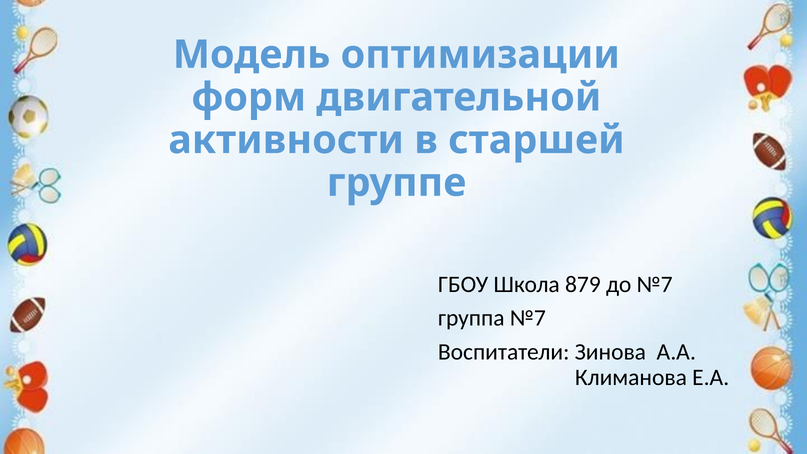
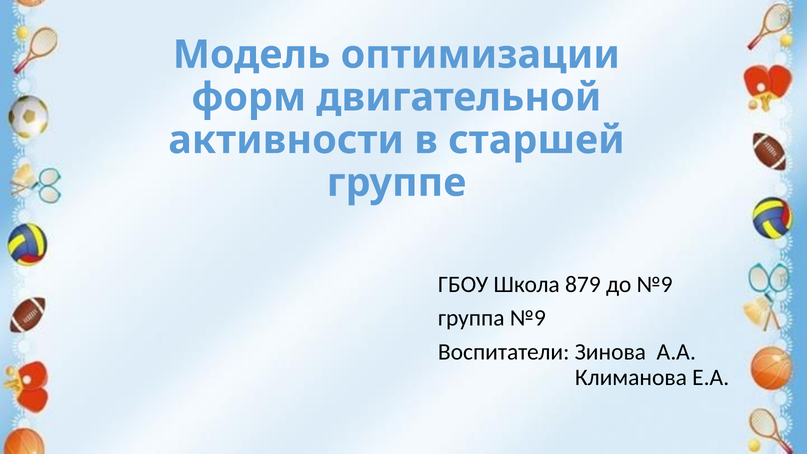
до №7: №7 -> №9
группа №7: №7 -> №9
